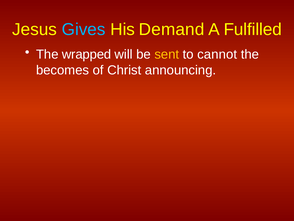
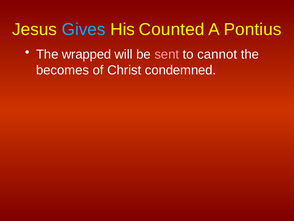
Demand: Demand -> Counted
Fulfilled: Fulfilled -> Pontius
sent colour: yellow -> pink
announcing: announcing -> condemned
